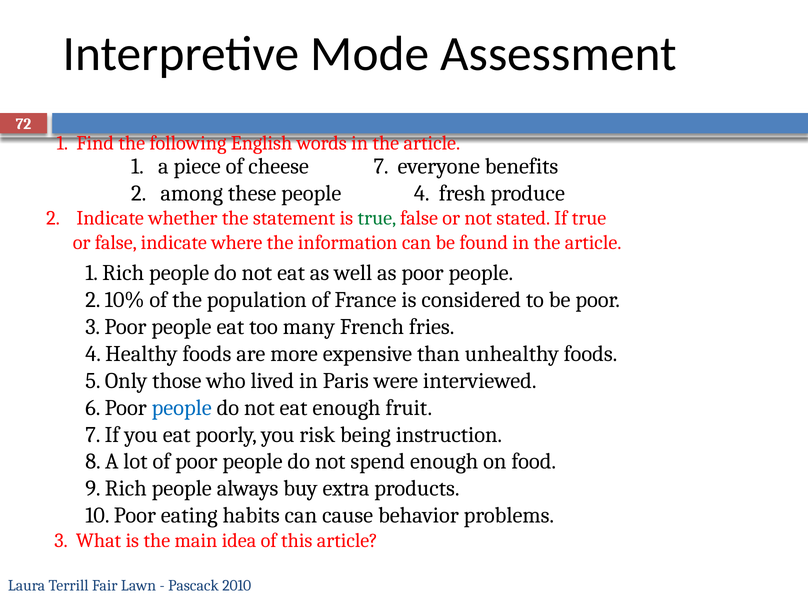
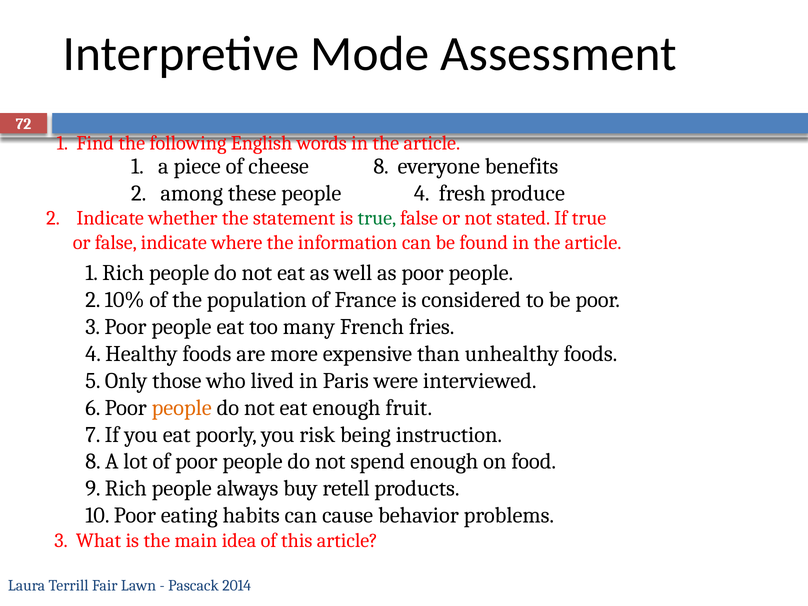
cheese 7: 7 -> 8
people at (182, 408) colour: blue -> orange
extra: extra -> retell
2010: 2010 -> 2014
